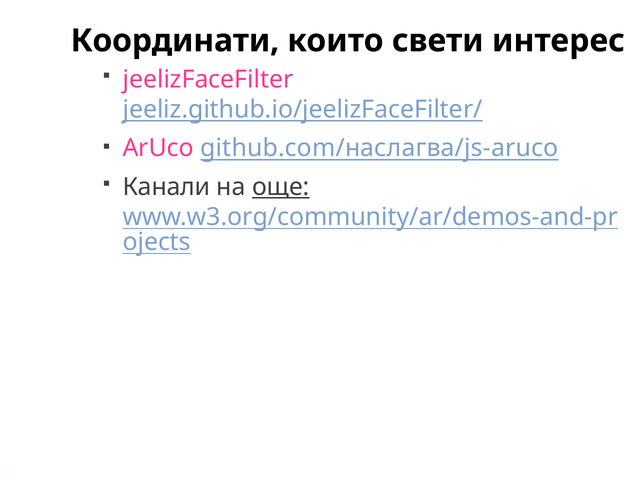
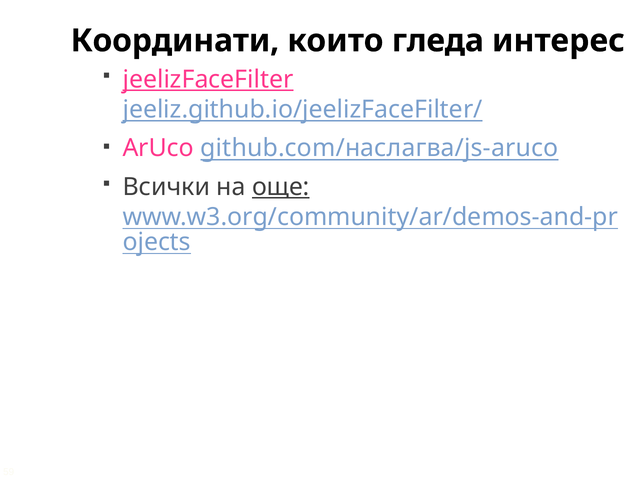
свети: свети -> гледа
jeelizFaceFilter underline: none -> present
Канали: Канали -> Всички
